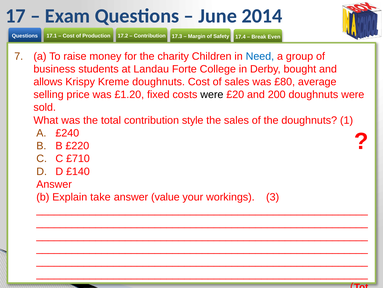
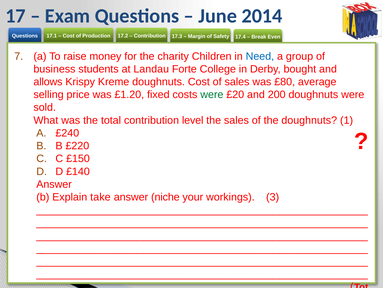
were at (212, 94) colour: black -> green
style: style -> level
£710: £710 -> £150
value: value -> niche
